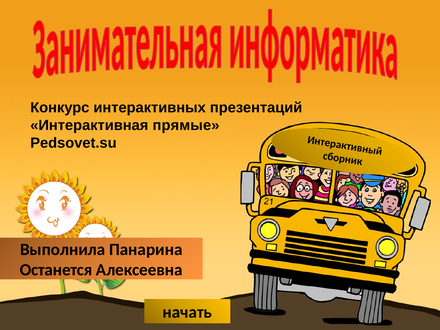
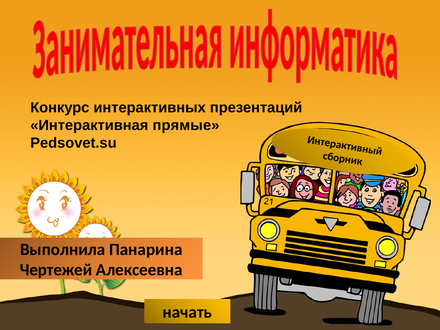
Останется: Останется -> Чертежей
